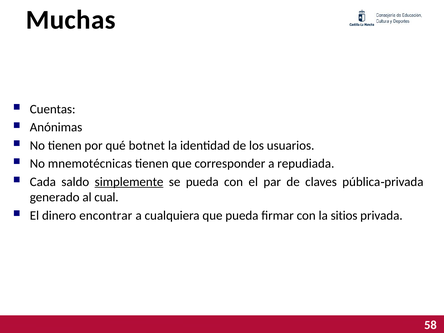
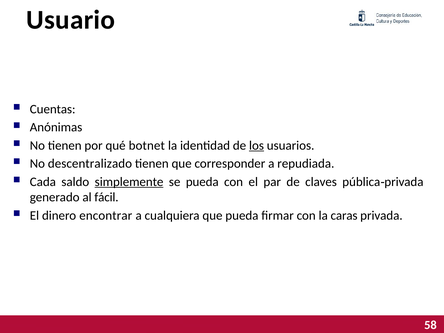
Muchas: Muchas -> Usuario
los underline: none -> present
mnemotécnicas: mnemotécnicas -> descentralizado
cual: cual -> fácil
sitios: sitios -> caras
